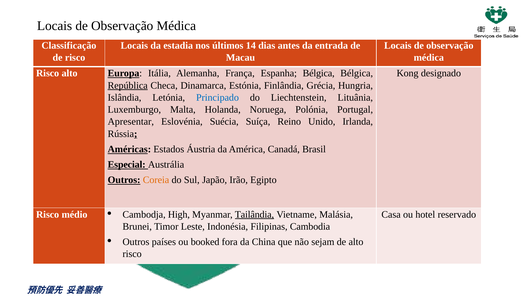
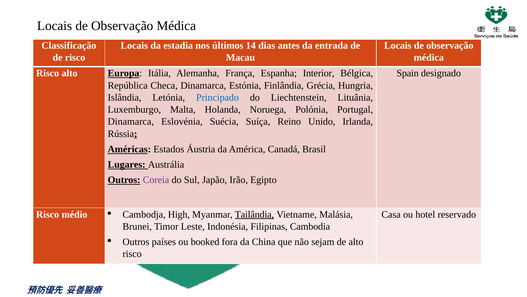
Espanha Bélgica: Bélgica -> Interior
Kong: Kong -> Spain
República underline: present -> none
Apresentar at (131, 121): Apresentar -> Dinamarca
Especial: Especial -> Lugares
Coreia colour: orange -> purple
